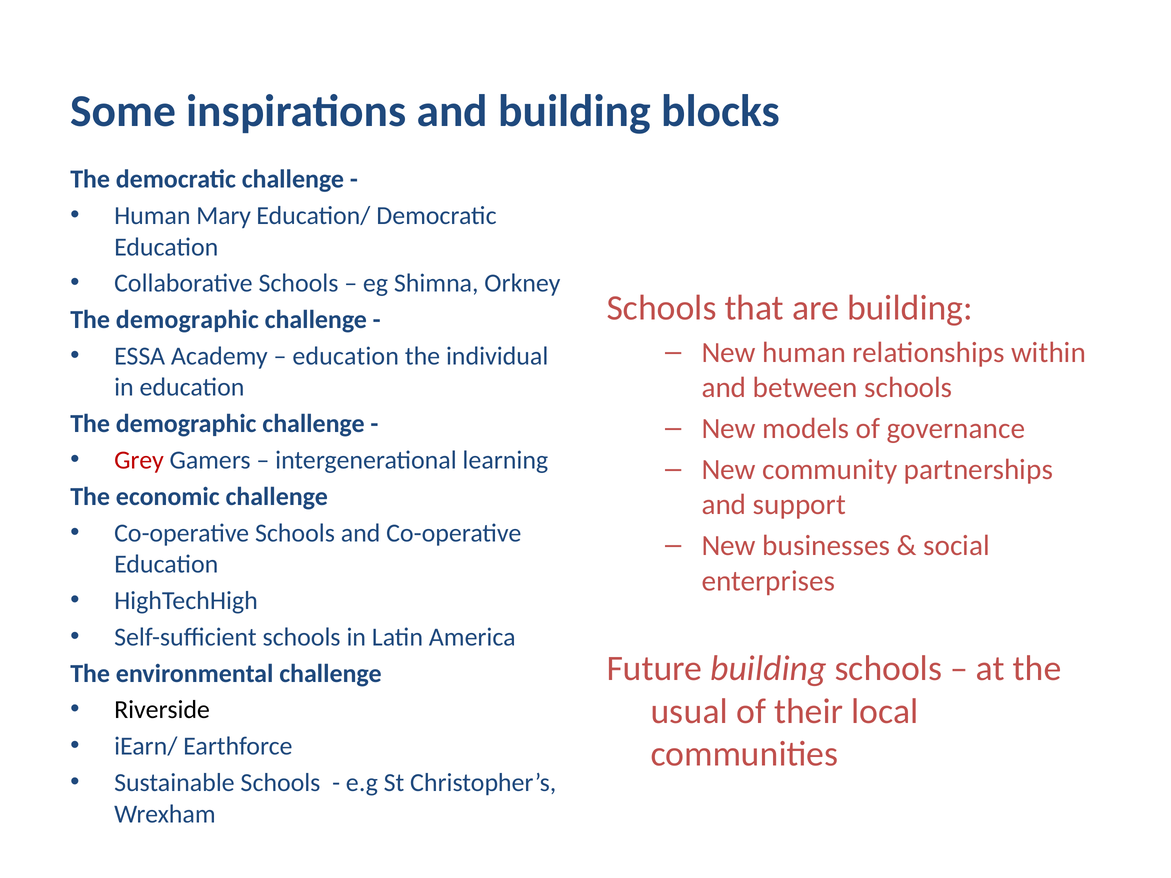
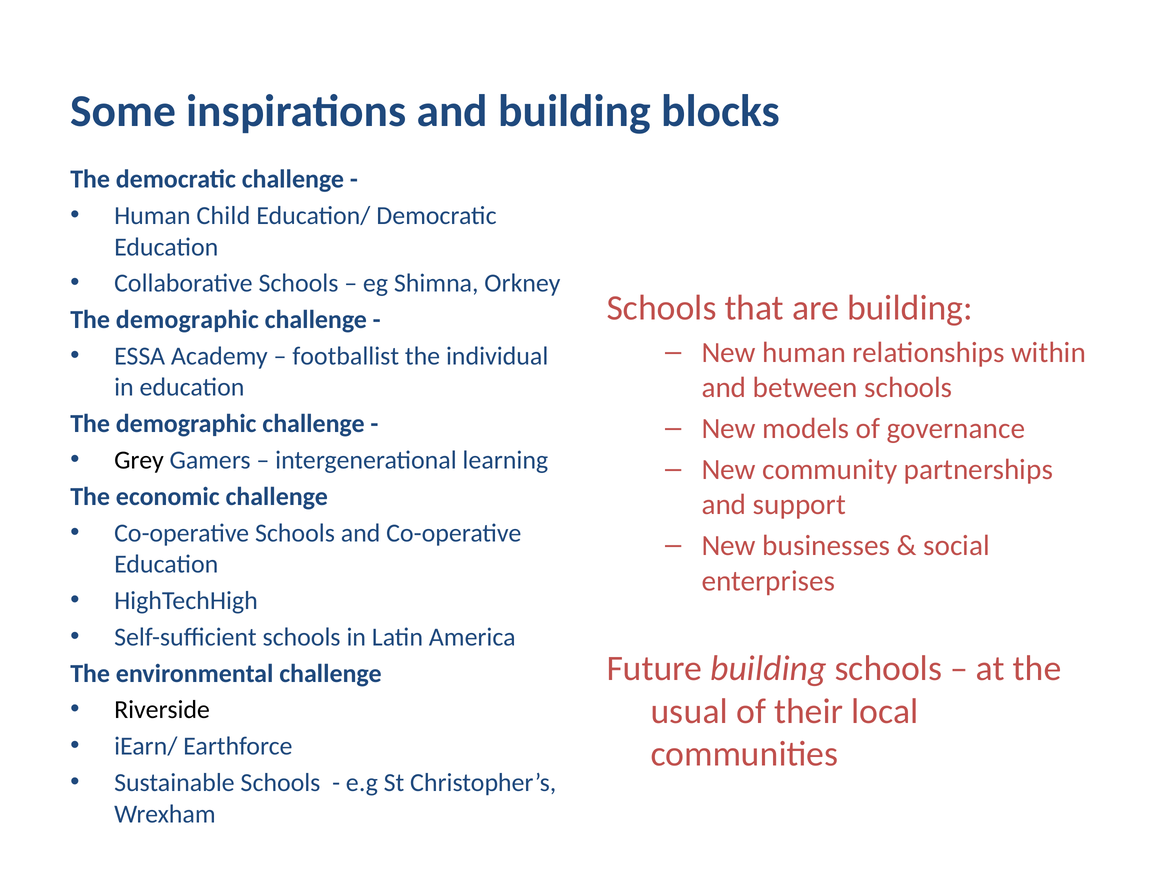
Mary: Mary -> Child
education at (346, 356): education -> footballist
Grey colour: red -> black
